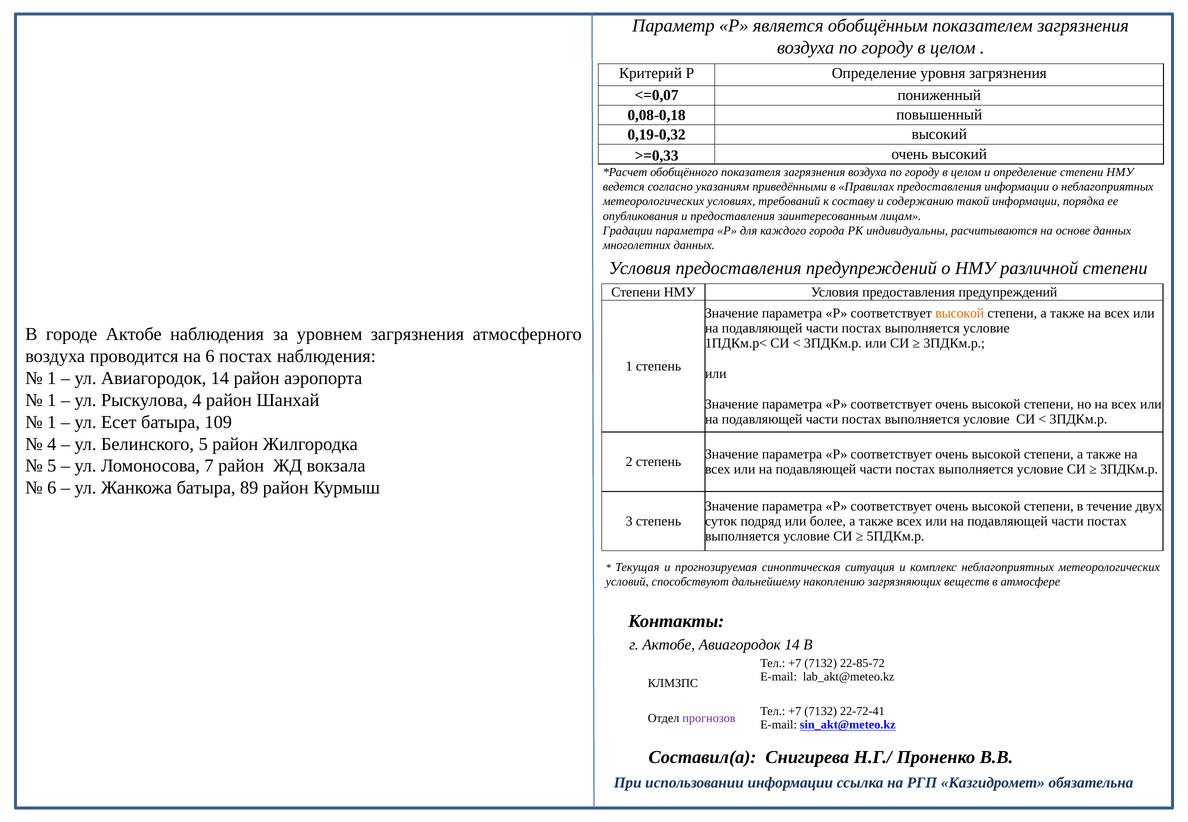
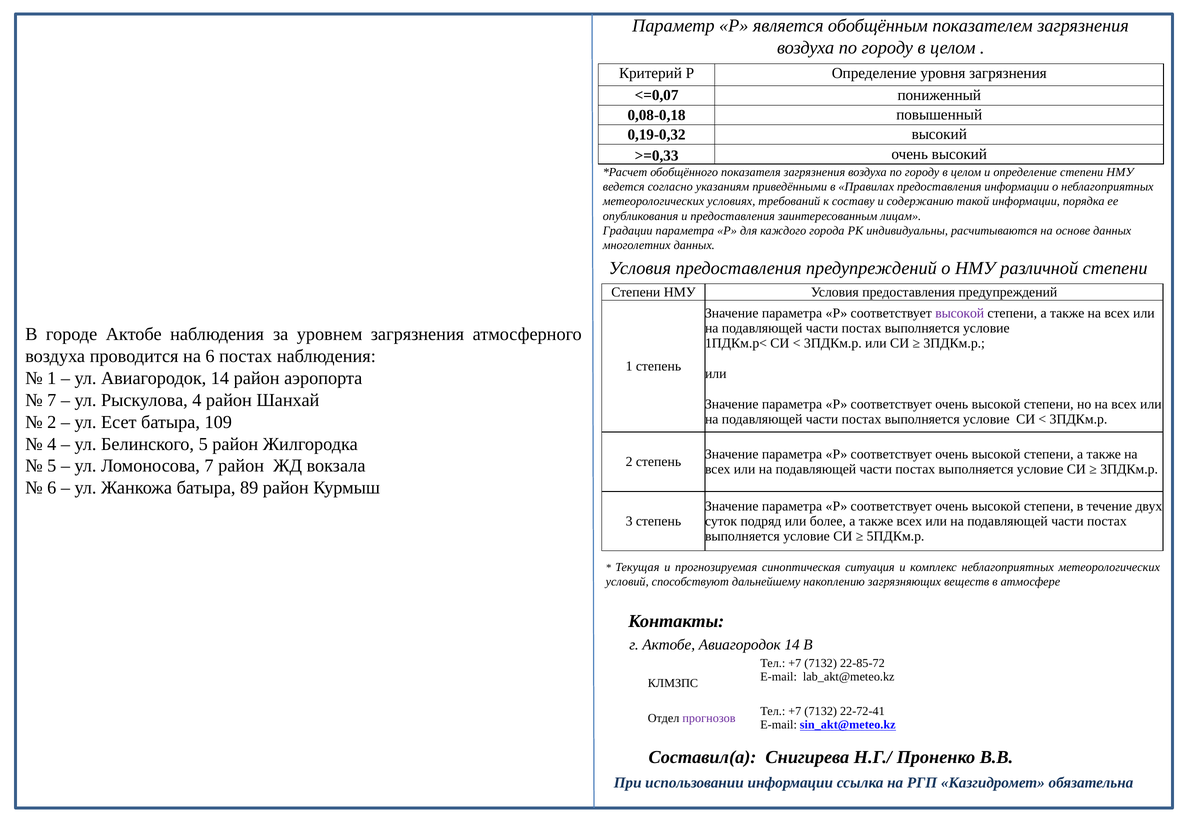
высокой at (960, 313) colour: orange -> purple
1 at (52, 400): 1 -> 7
1 at (52, 422): 1 -> 2
